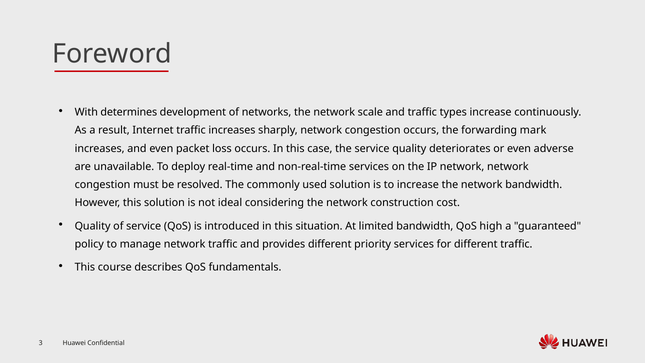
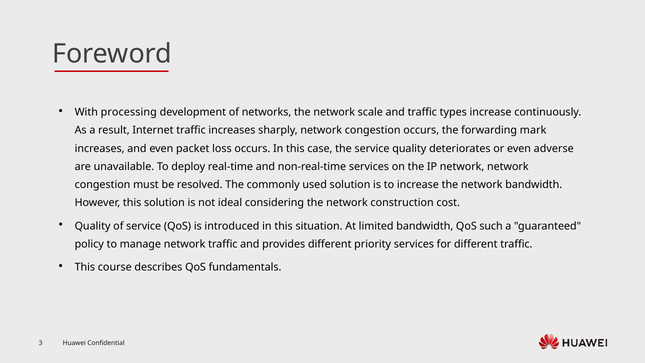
determines: determines -> processing
high: high -> such
